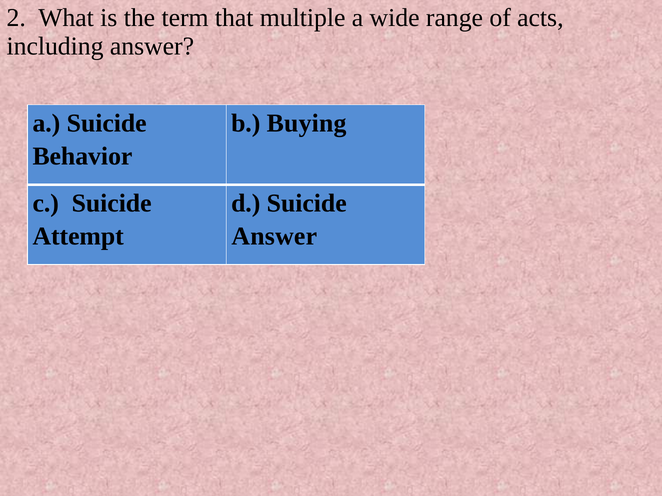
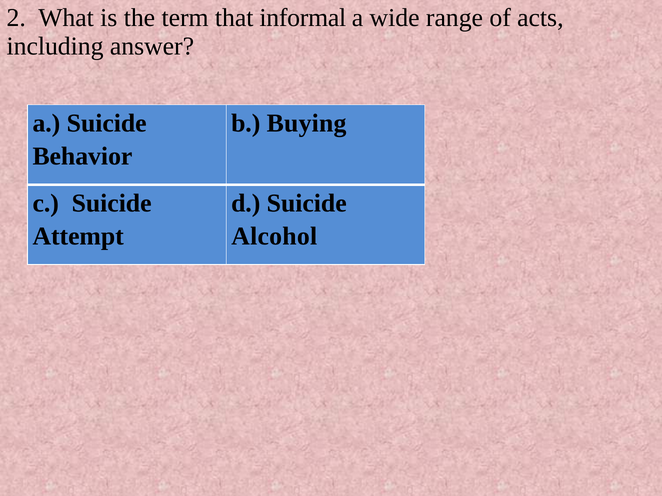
multiple: multiple -> informal
Answer at (274, 236): Answer -> Alcohol
